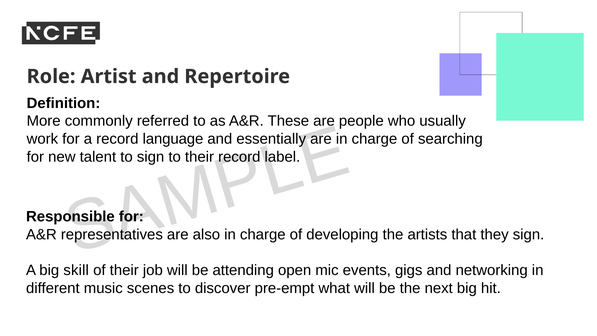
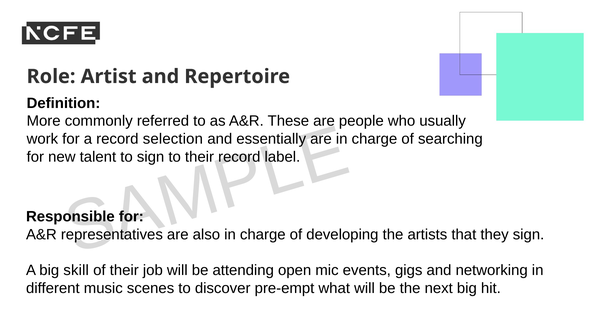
language: language -> selection
